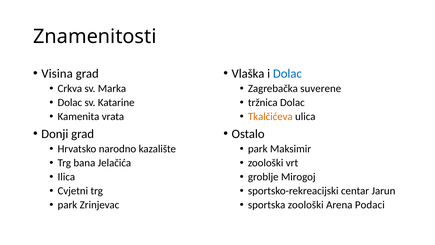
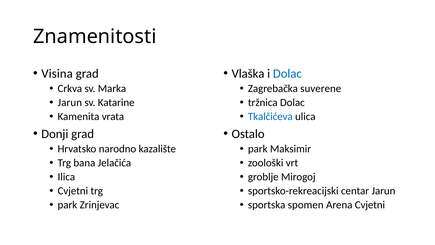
Dolac at (70, 103): Dolac -> Jarun
Tkalčićeva colour: orange -> blue
sportska zoološki: zoološki -> spomen
Arena Podaci: Podaci -> Cvjetni
